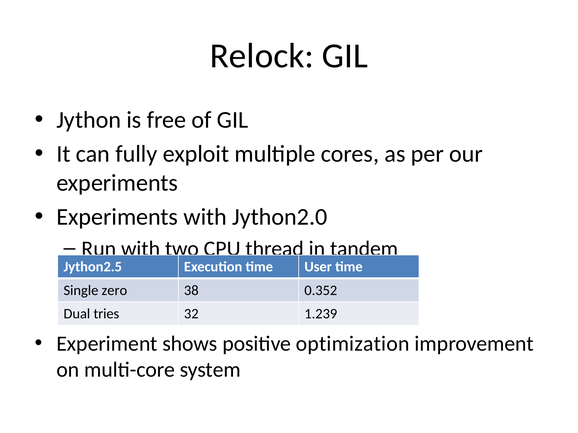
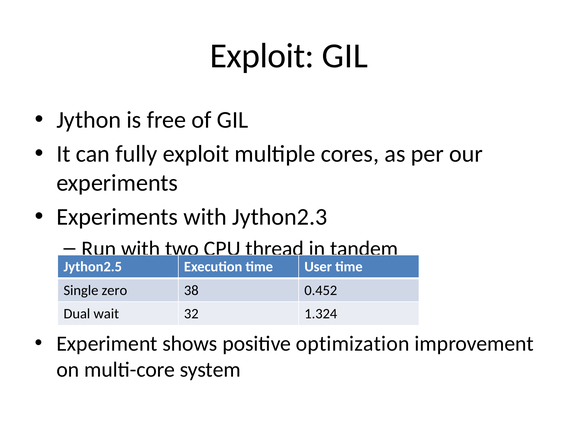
Relock at (262, 56): Relock -> Exploit
Jython2.0: Jython2.0 -> Jython2.3
0.352: 0.352 -> 0.452
tries: tries -> wait
1.239: 1.239 -> 1.324
